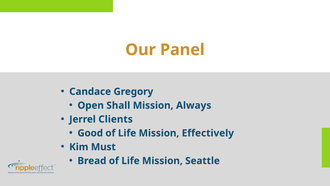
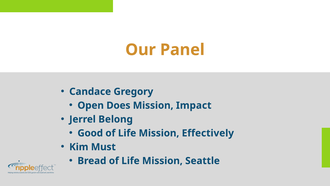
Shall: Shall -> Does
Always: Always -> Impact
Clients: Clients -> Belong
